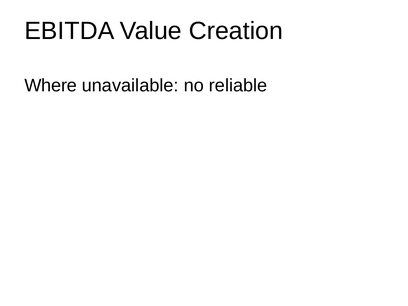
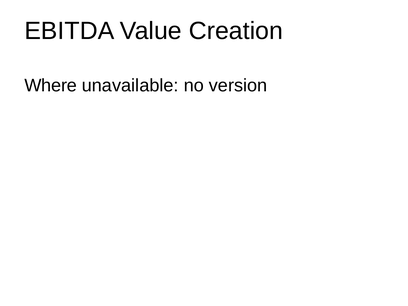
reliable: reliable -> version
